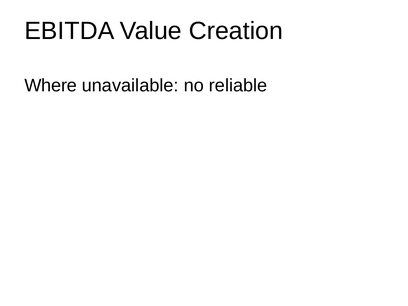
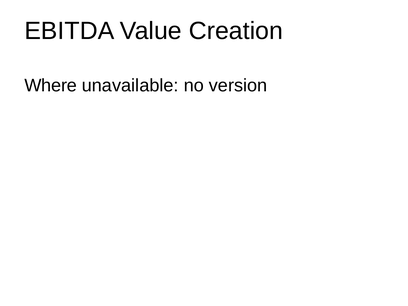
reliable: reliable -> version
